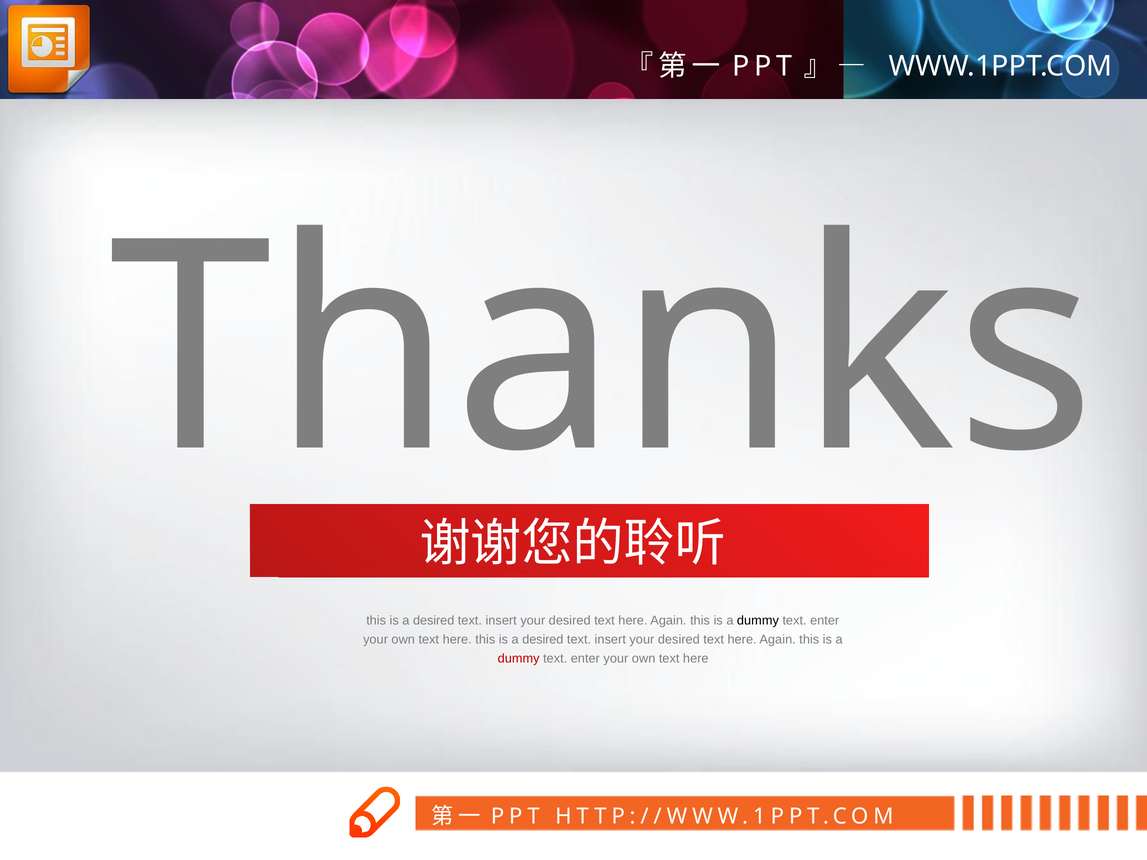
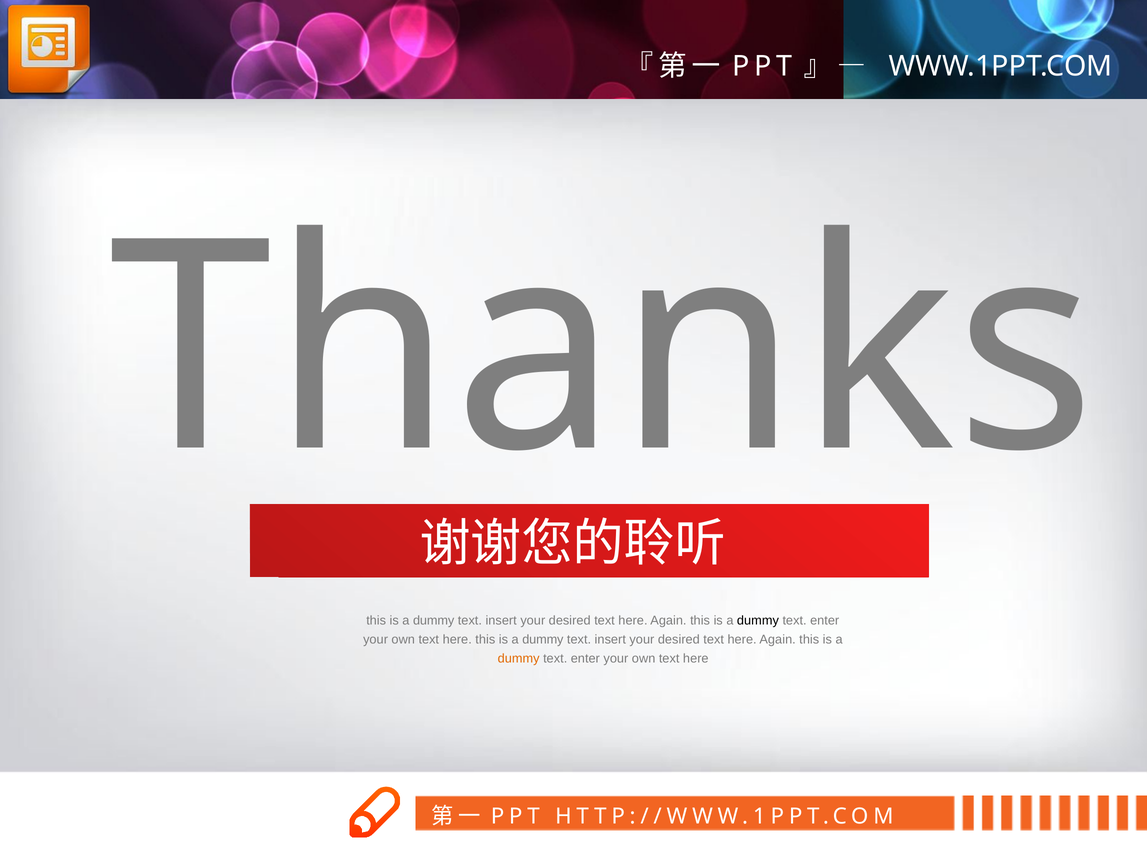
desired at (434, 621): desired -> dummy
desired at (543, 640): desired -> dummy
dummy at (519, 659) colour: red -> orange
